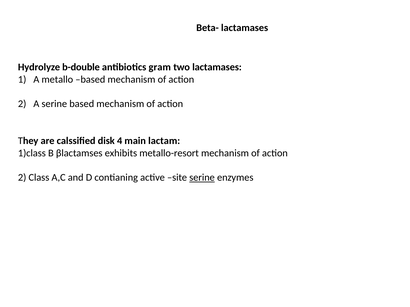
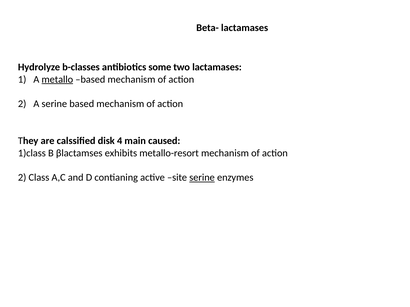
b-double: b-double -> b-classes
gram: gram -> some
metallo underline: none -> present
lactam: lactam -> caused
